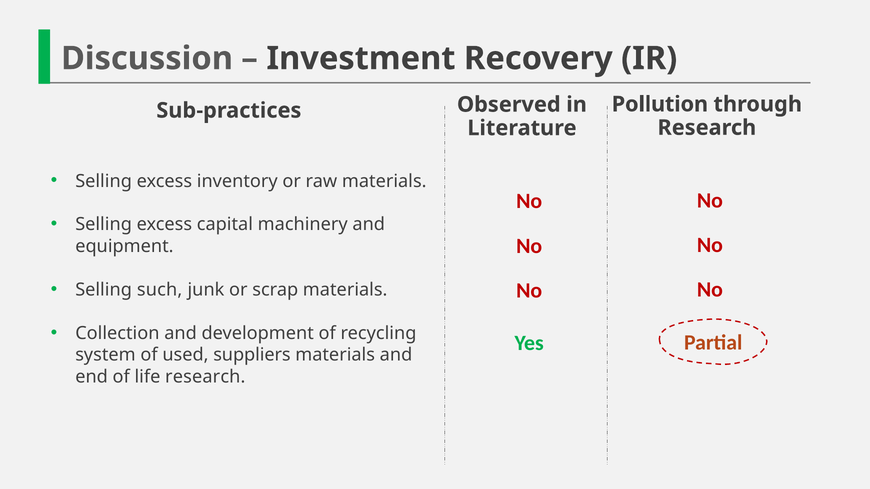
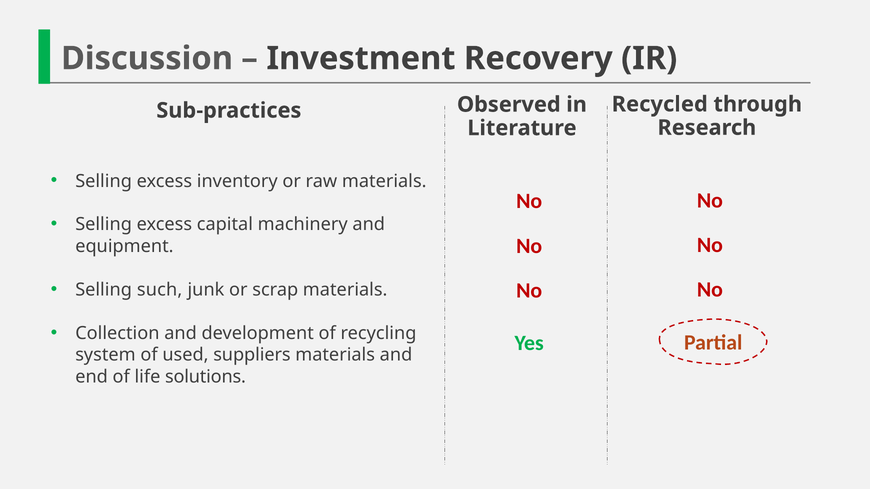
Pollution: Pollution -> Recycled
life research: research -> solutions
